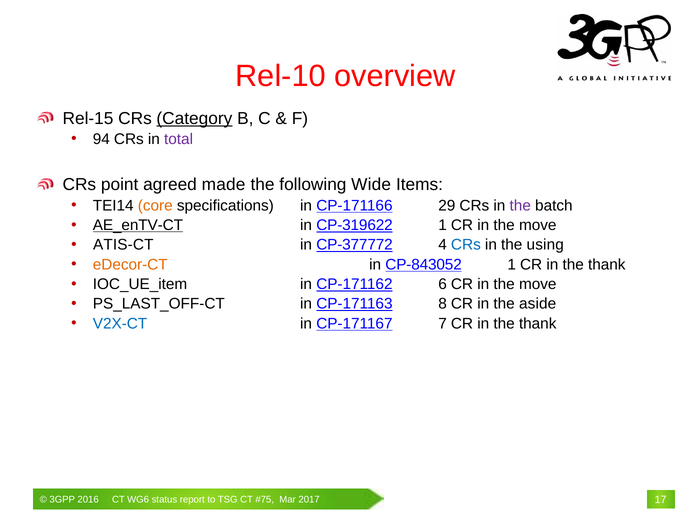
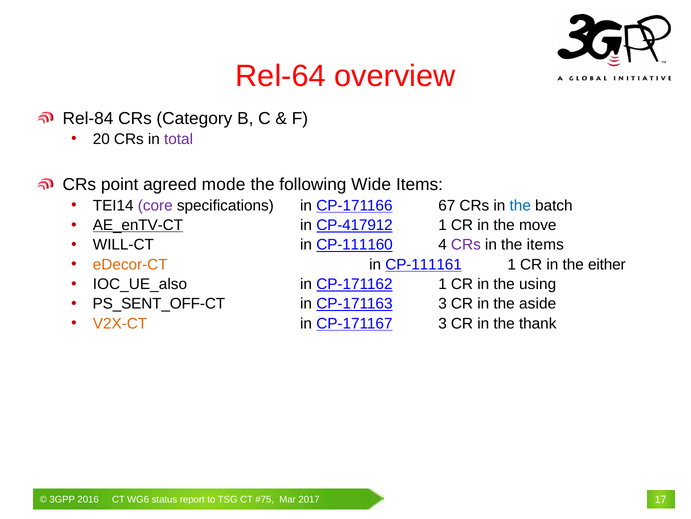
Rel-10: Rel-10 -> Rel-64
Rel-15: Rel-15 -> Rel-84
Category underline: present -> none
94: 94 -> 20
made: made -> mode
core colour: orange -> purple
29: 29 -> 67
the at (520, 205) colour: purple -> blue
CP-319622: CP-319622 -> CP-417912
ATIS-CT: ATIS-CT -> WILL-CT
CP-377772: CP-377772 -> CP-111160
CRs at (466, 244) colour: blue -> purple
the using: using -> items
CP-843052: CP-843052 -> CP-111161
thank at (607, 264): thank -> either
IOC_UE_item: IOC_UE_item -> IOC_UE_also
CP-171162 6: 6 -> 1
move at (538, 284): move -> using
PS_LAST_OFF-CT: PS_LAST_OFF-CT -> PS_SENT_OFF-CT
CP-171163 8: 8 -> 3
V2X-CT colour: blue -> orange
CP-171167 7: 7 -> 3
